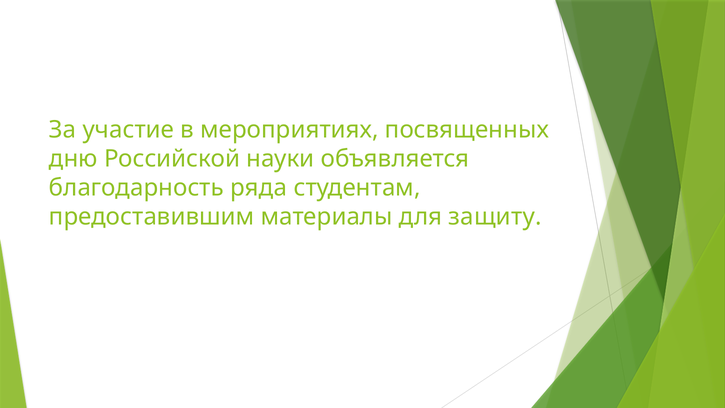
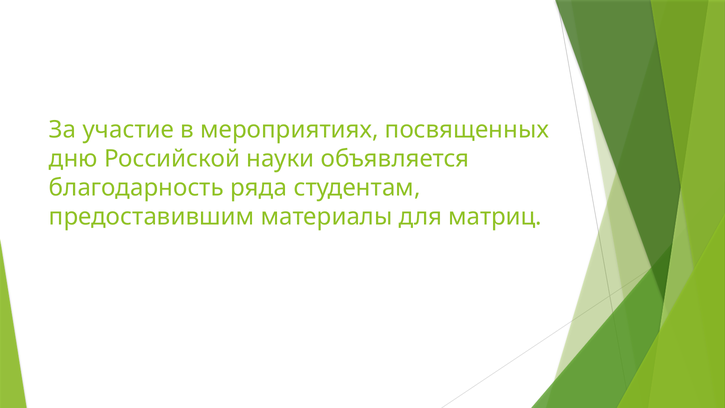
защиту: защиту -> матриц
